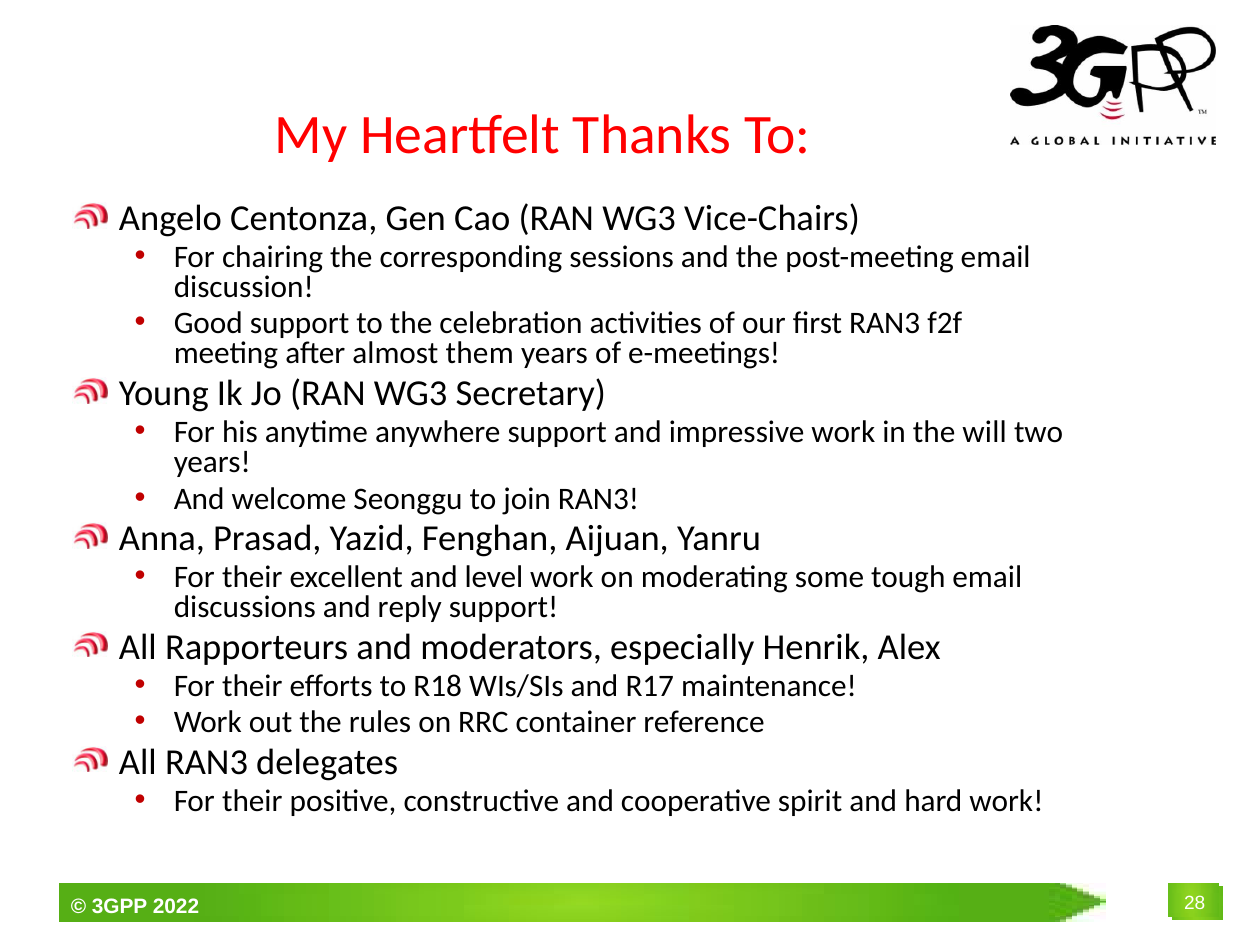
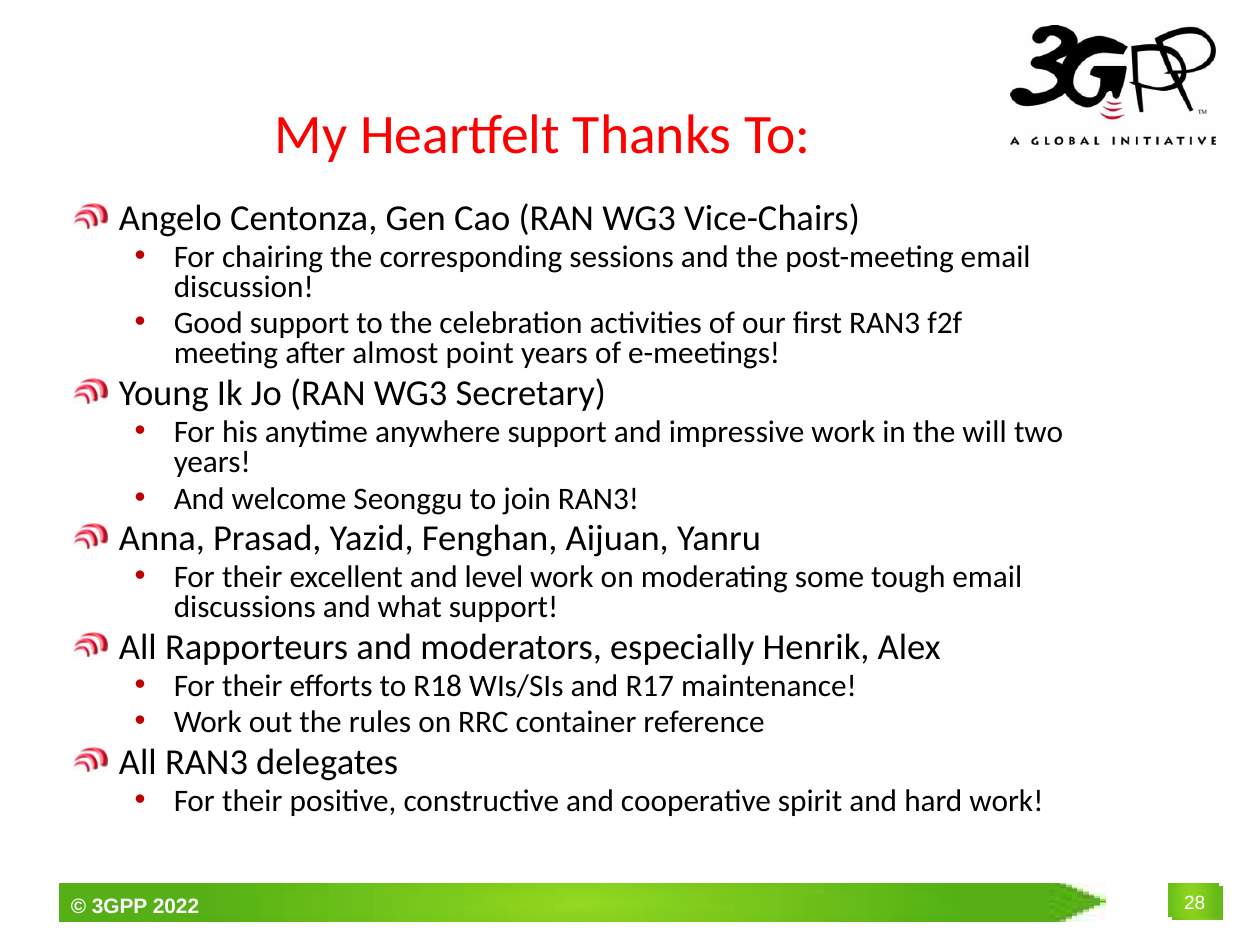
them: them -> point
reply: reply -> what
